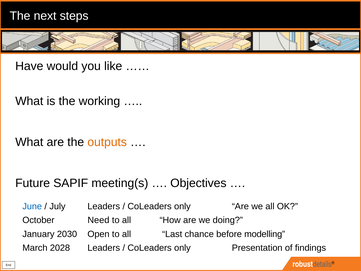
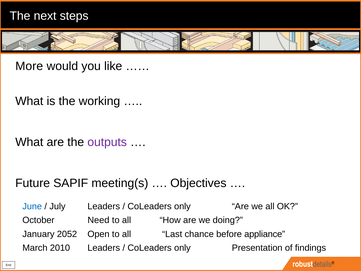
Have: Have -> More
outputs colour: orange -> purple
2030: 2030 -> 2052
modelling: modelling -> appliance
2028: 2028 -> 2010
